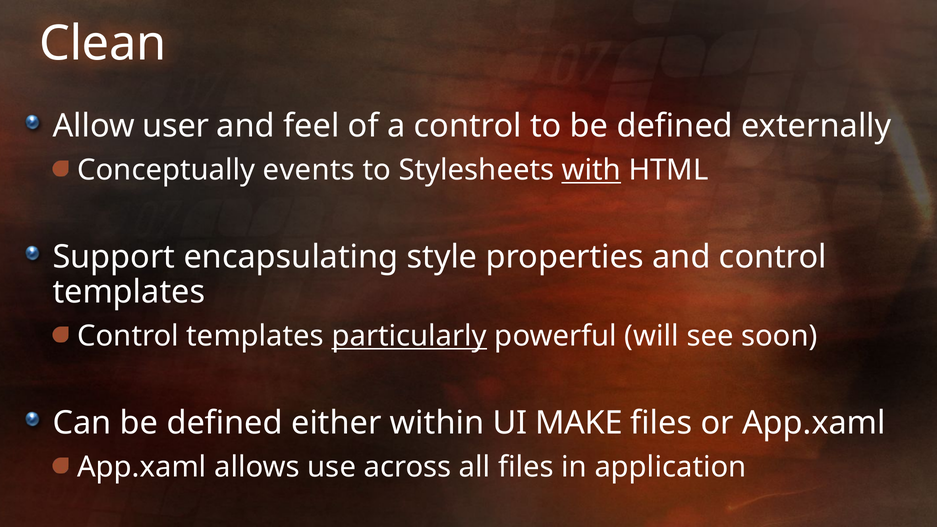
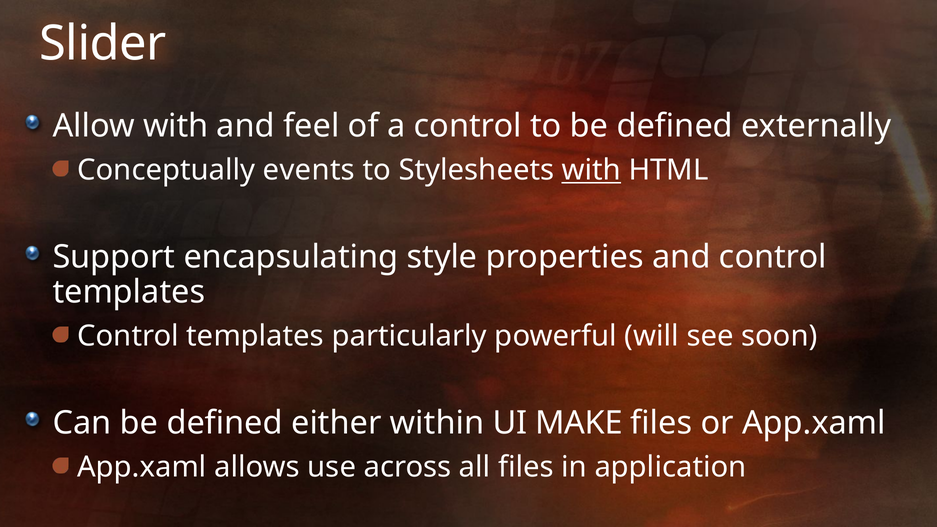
Clean: Clean -> Slider
Allow user: user -> with
particularly underline: present -> none
